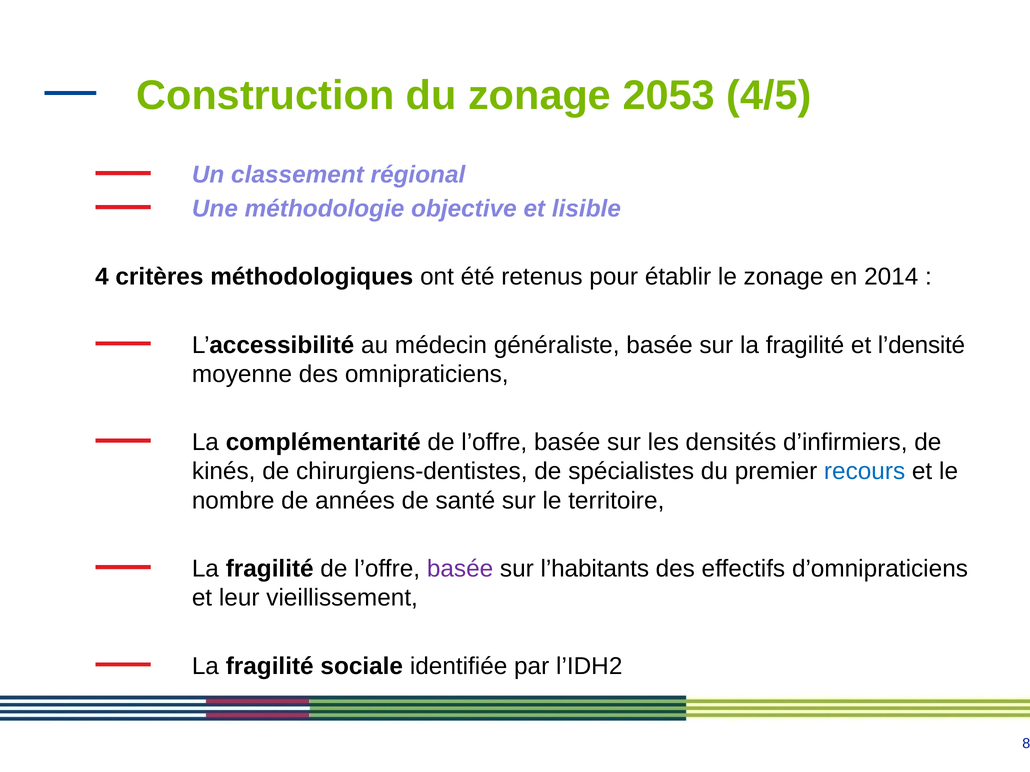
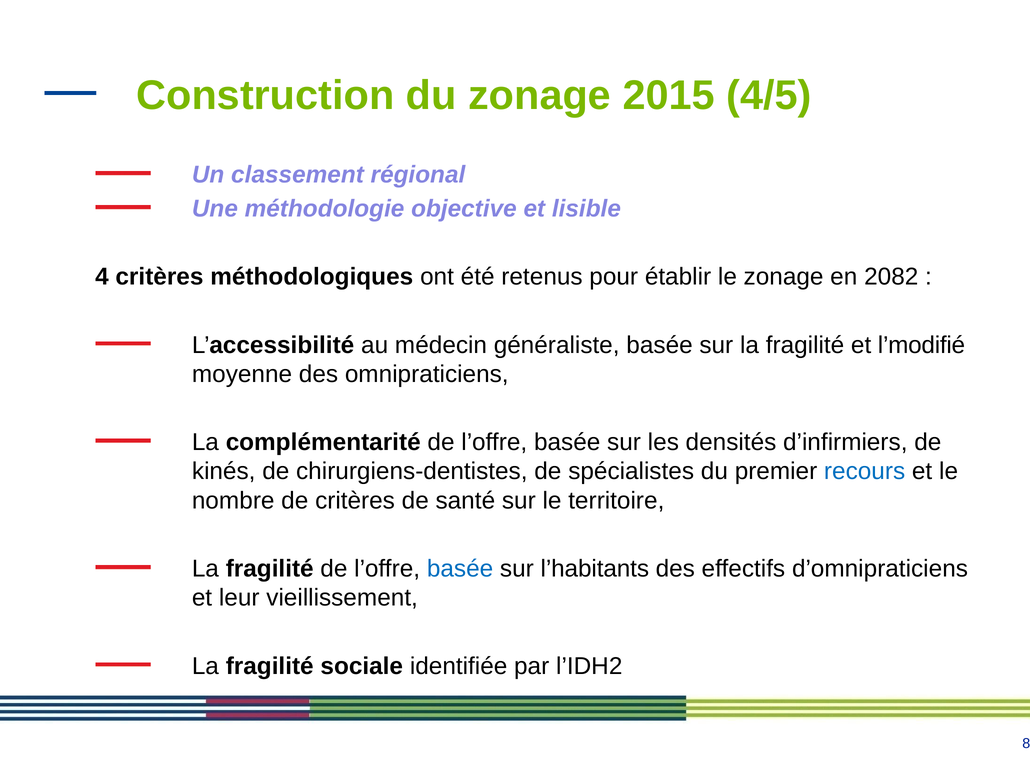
2053: 2053 -> 2015
2014: 2014 -> 2082
l’densité: l’densité -> l’modifié
de années: années -> critères
basée at (460, 569) colour: purple -> blue
